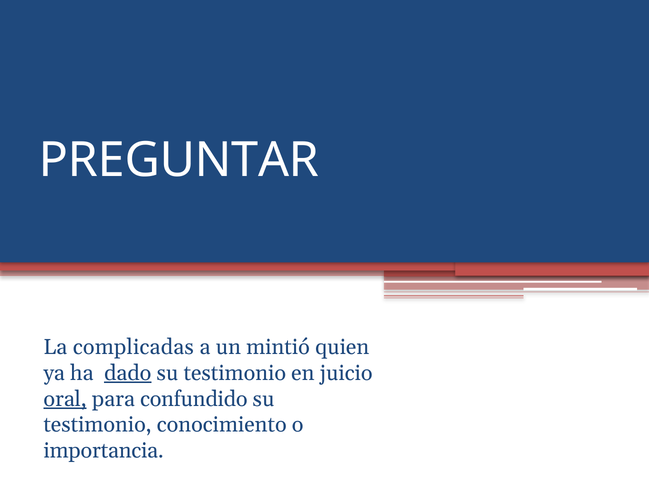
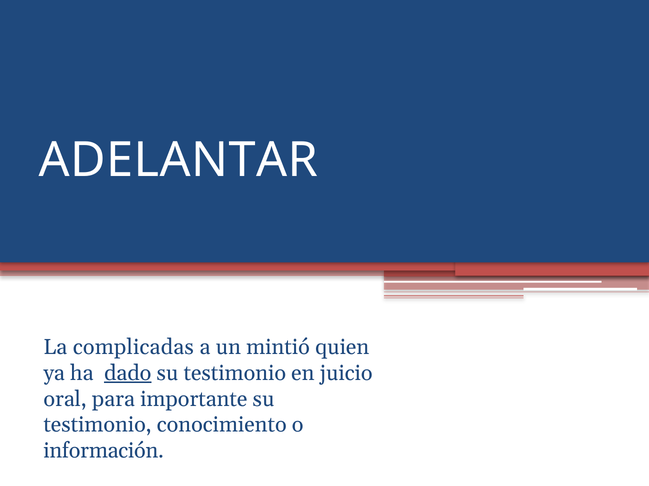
PREGUNTAR: PREGUNTAR -> ADELANTAR
oral underline: present -> none
confundido: confundido -> importante
importancia: importancia -> información
